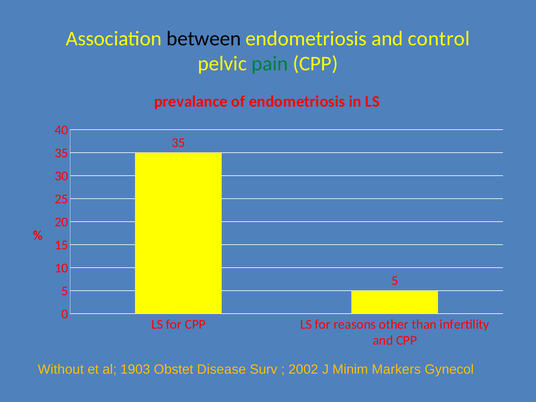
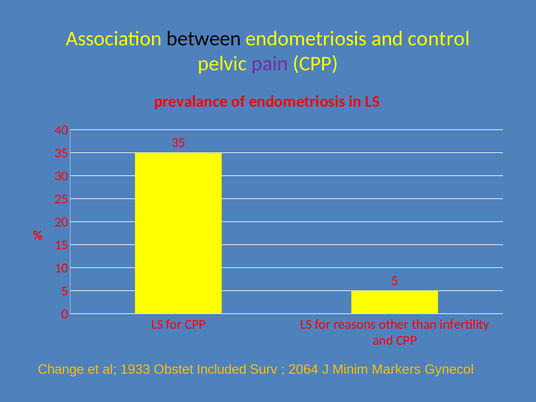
pain colour: green -> purple
Without: Without -> Change
1903: 1903 -> 1933
Disease: Disease -> Included
2002: 2002 -> 2064
